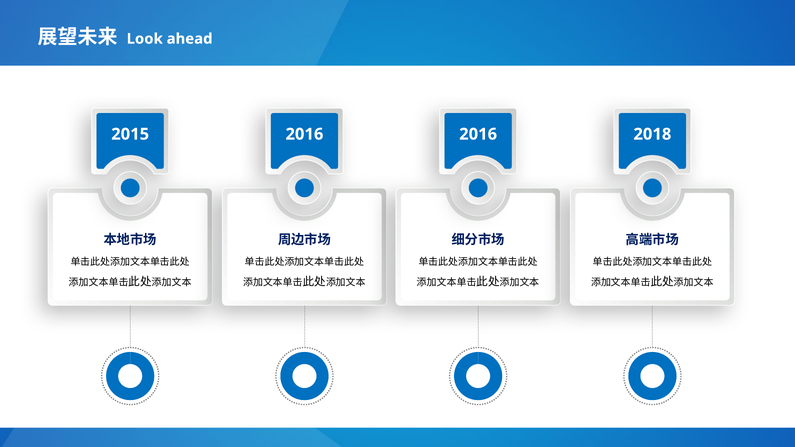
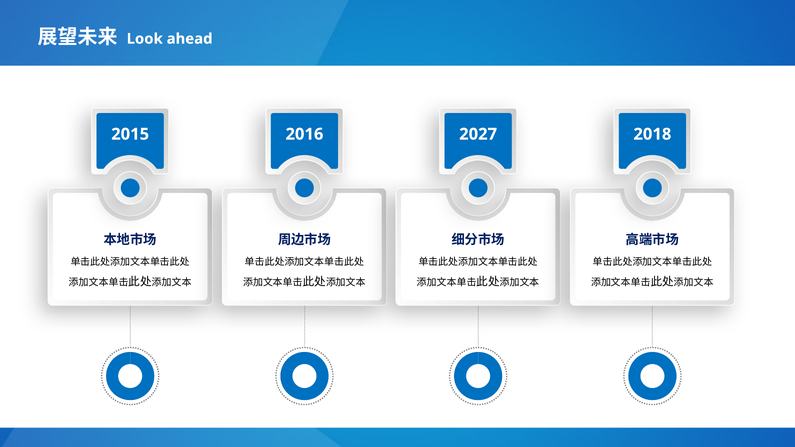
2016 at (478, 134): 2016 -> 2027
